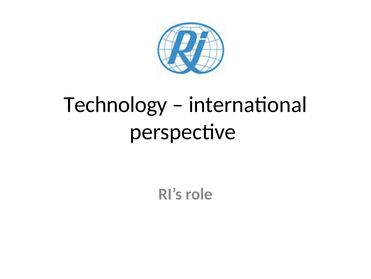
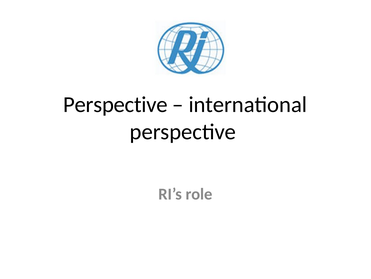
Technology at (115, 104): Technology -> Perspective
